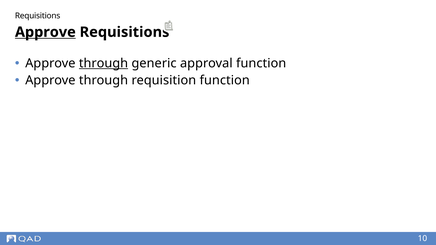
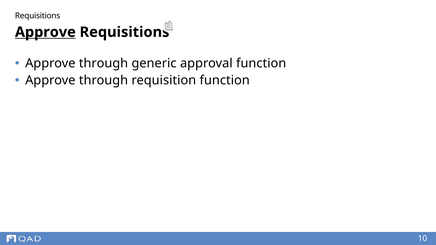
through at (103, 63) underline: present -> none
